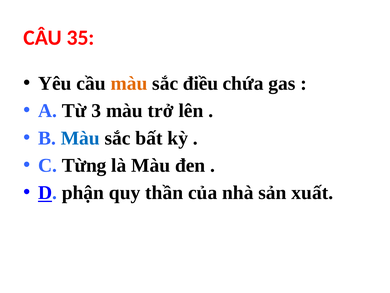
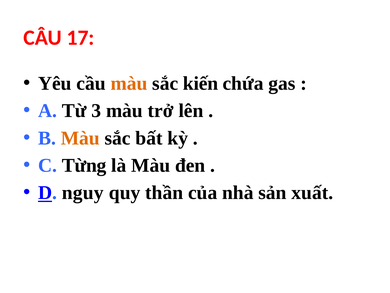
35: 35 -> 17
điều: điều -> kiến
Màu at (80, 138) colour: blue -> orange
phận: phận -> nguy
